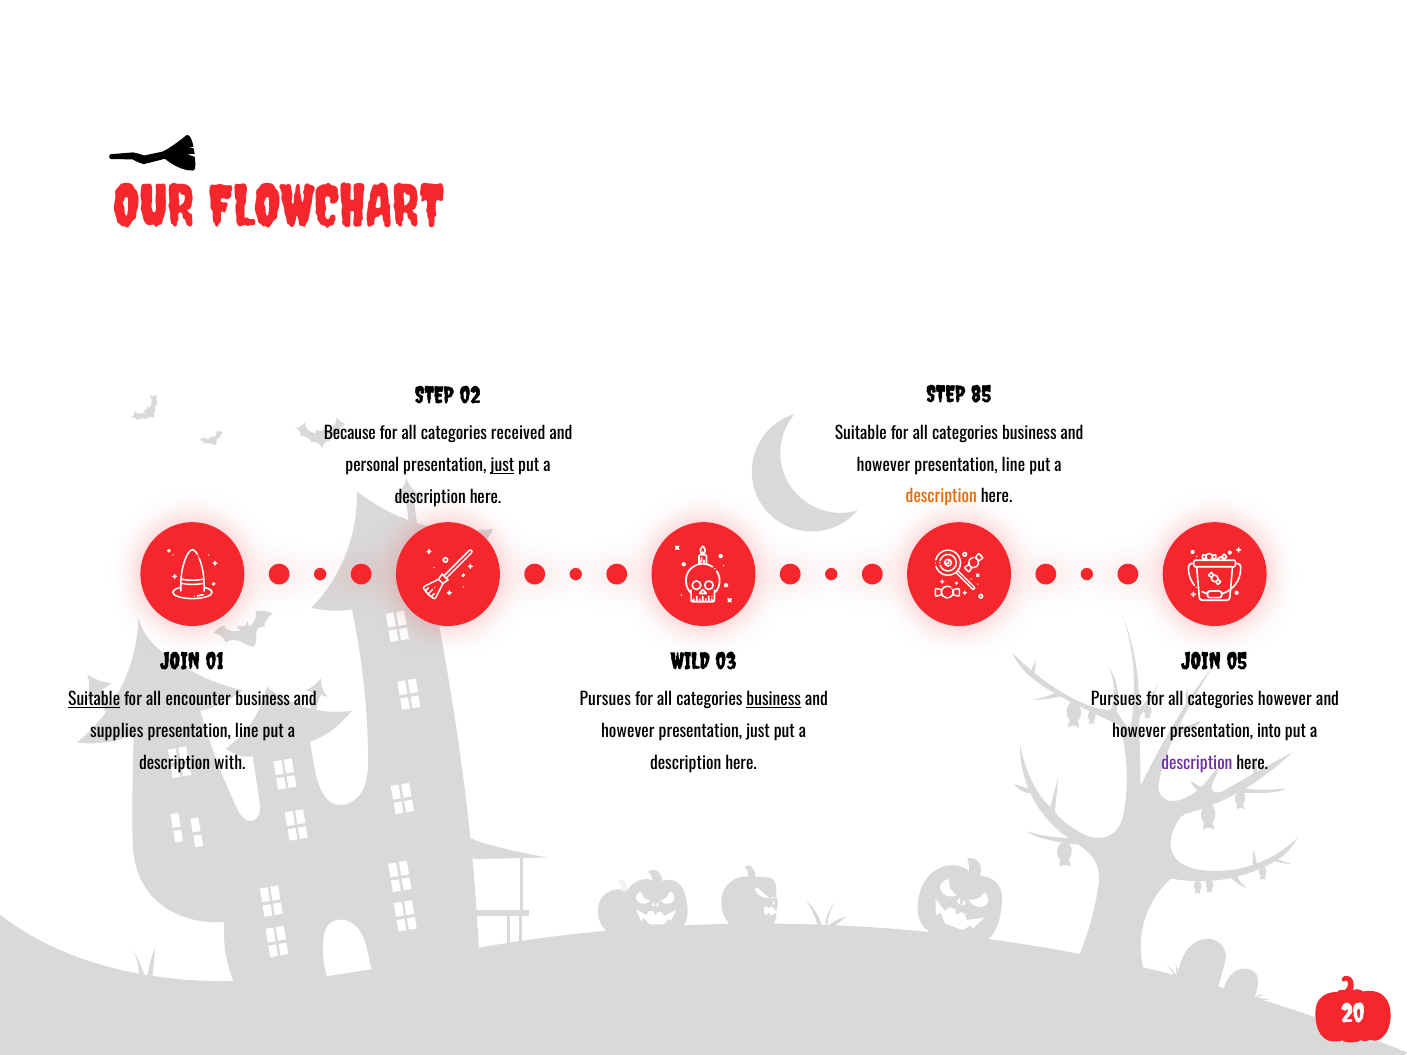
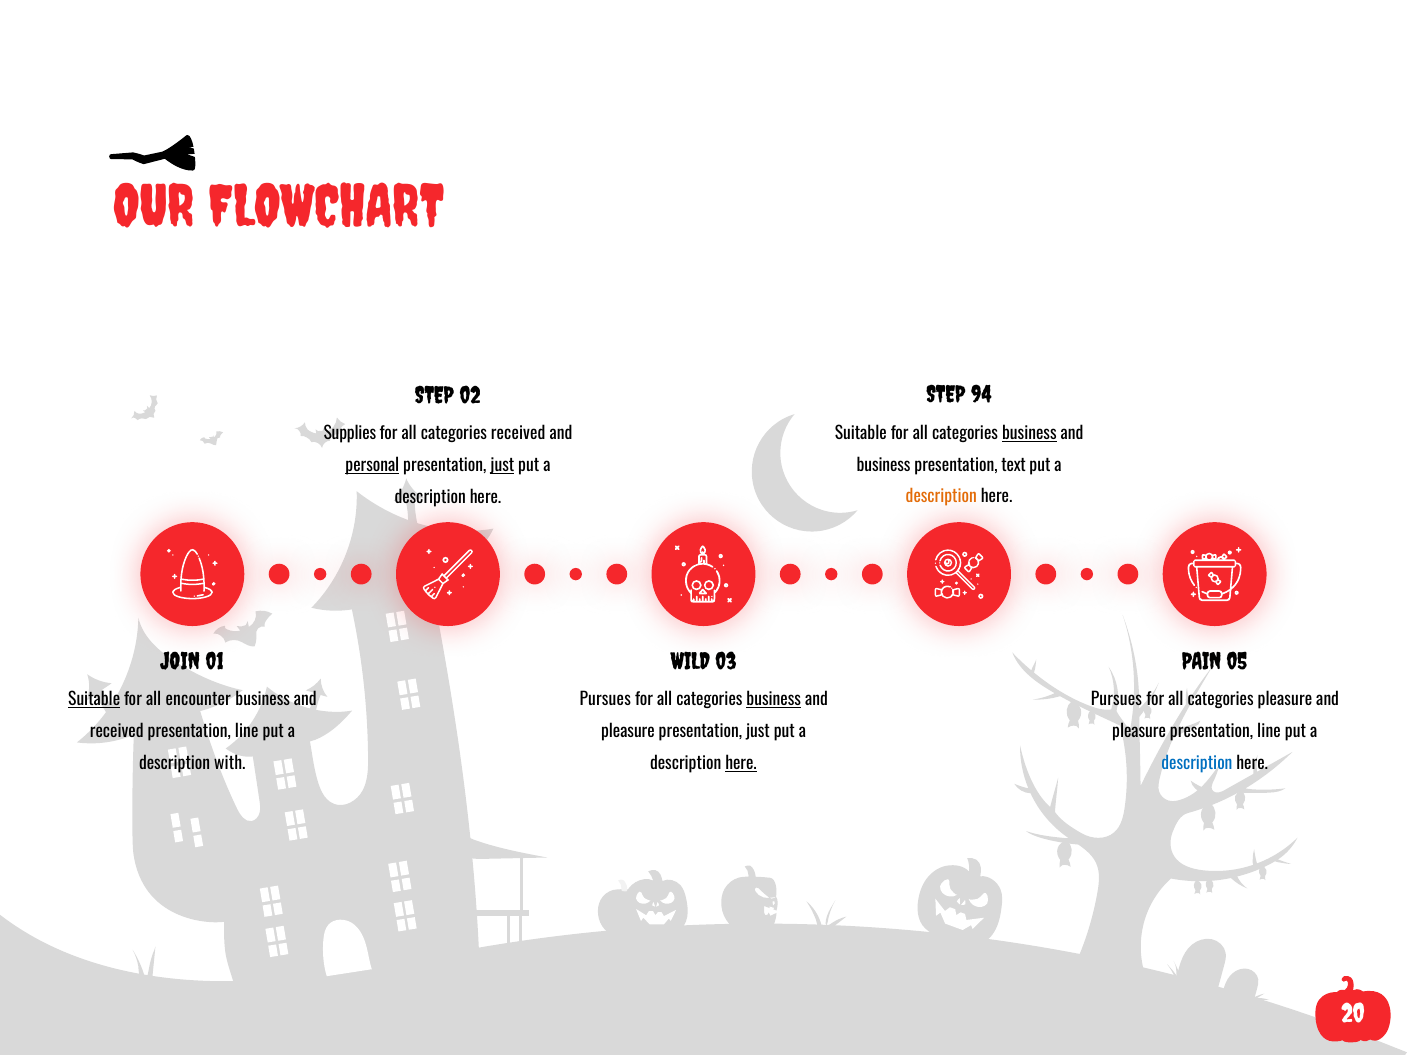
85: 85 -> 94
business at (1029, 434) underline: none -> present
Because: Because -> Supplies
however at (883, 465): however -> business
line at (1013, 465): line -> text
personal underline: none -> present
JOIN at (1201, 662): JOIN -> PAIN
categories however: however -> pleasure
supplies at (117, 732): supplies -> received
however at (628, 732): however -> pleasure
however at (1139, 732): however -> pleasure
into at (1269, 732): into -> line
here at (741, 764) underline: none -> present
description at (1197, 764) colour: purple -> blue
